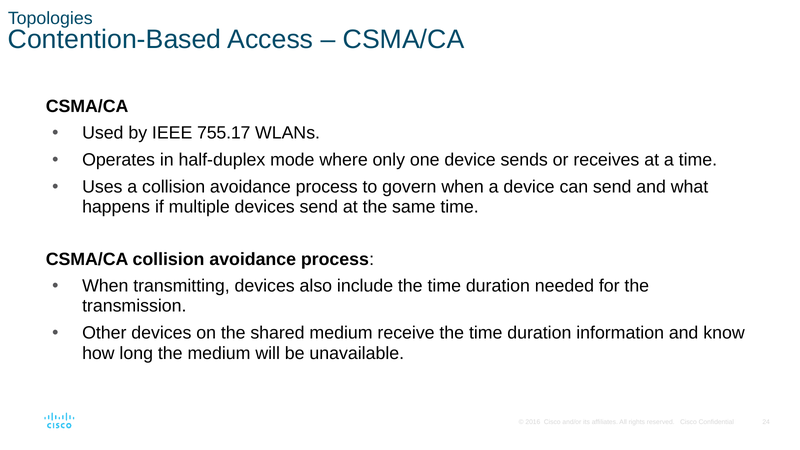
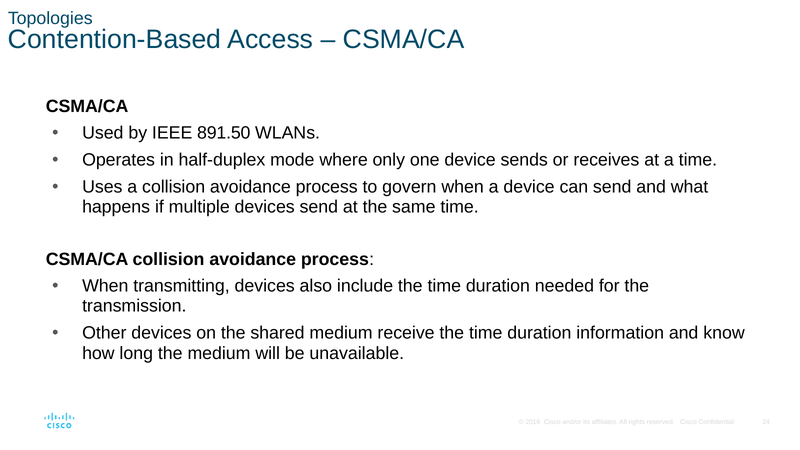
755.17: 755.17 -> 891.50
